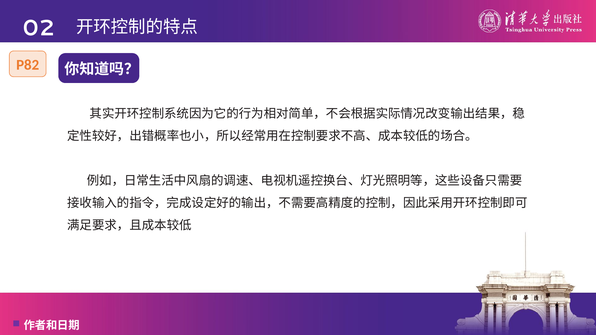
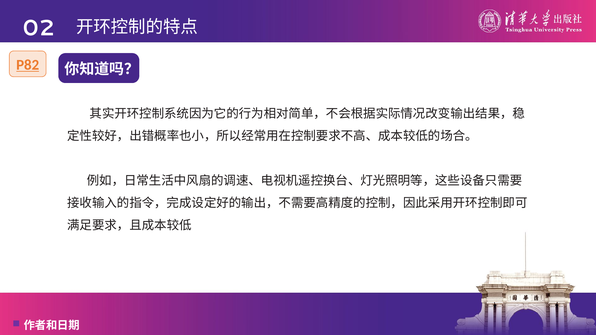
P82 underline: none -> present
